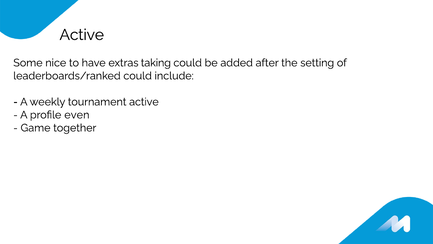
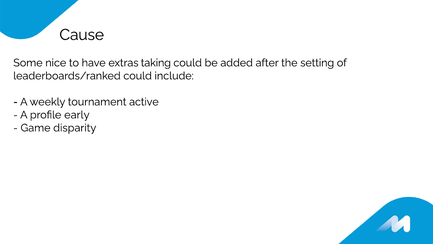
Active at (82, 35): Active -> Cause
even: even -> early
together: together -> disparity
